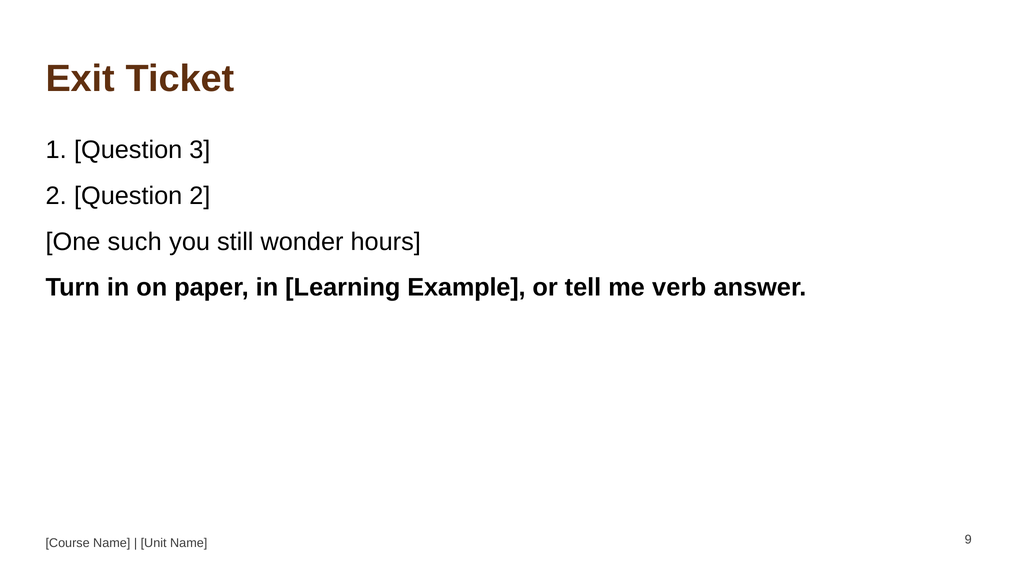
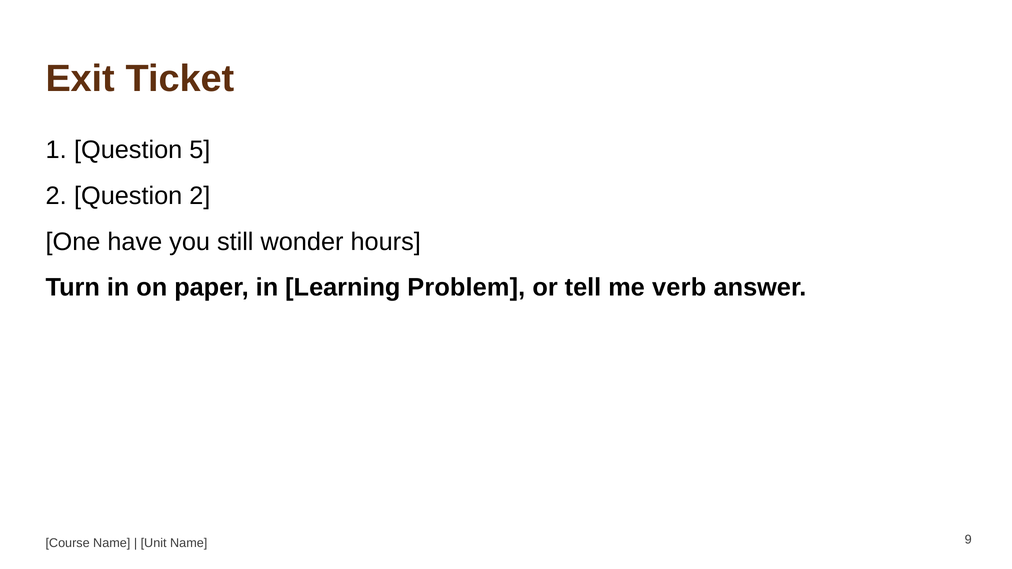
3: 3 -> 5
such: such -> have
Example: Example -> Problem
